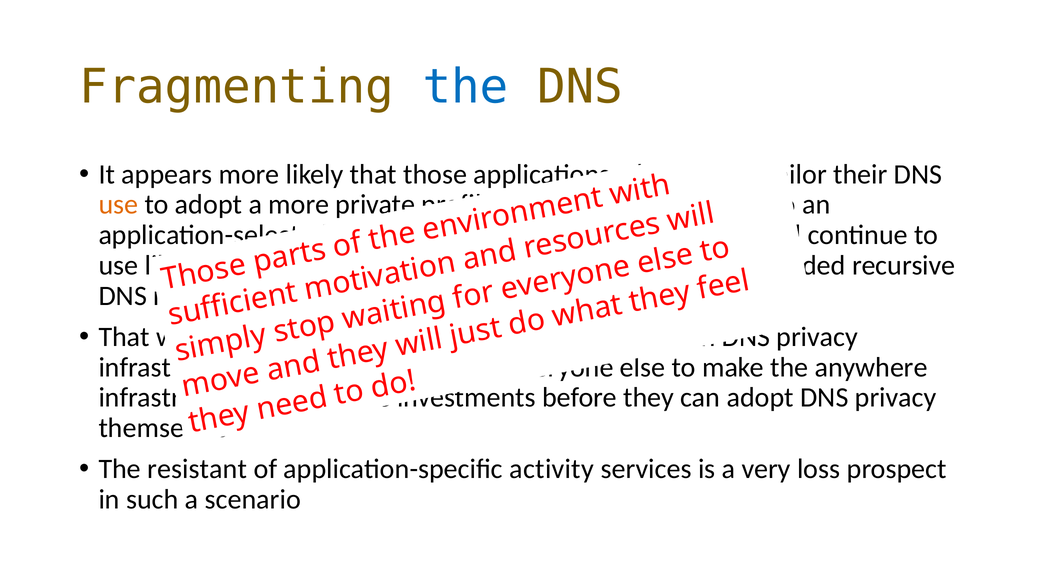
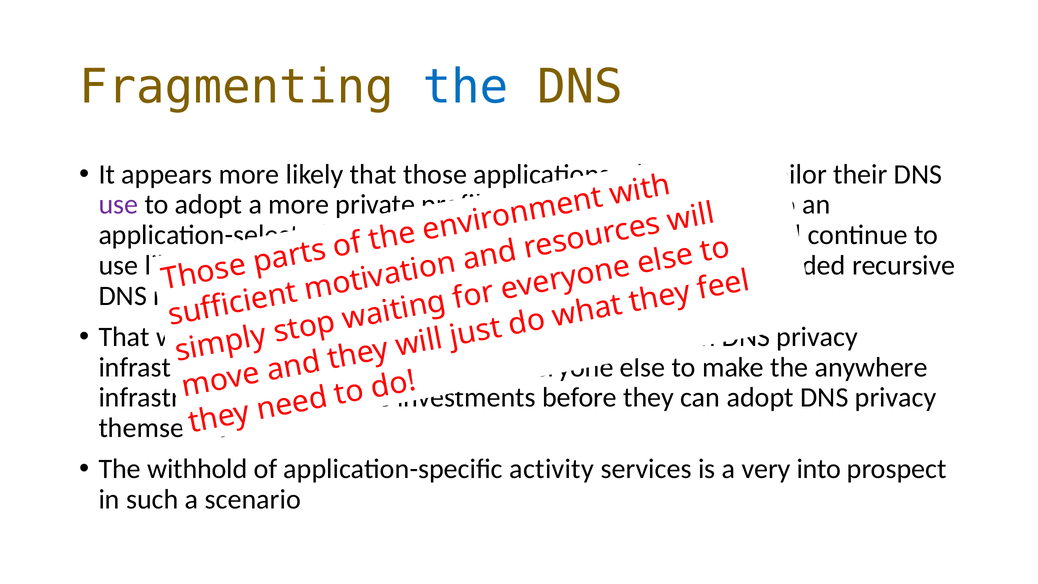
use at (118, 205) colour: orange -> purple
resistant: resistant -> withhold
loss: loss -> into
